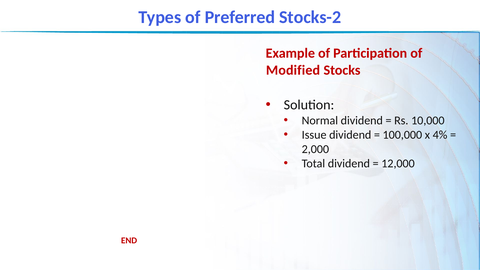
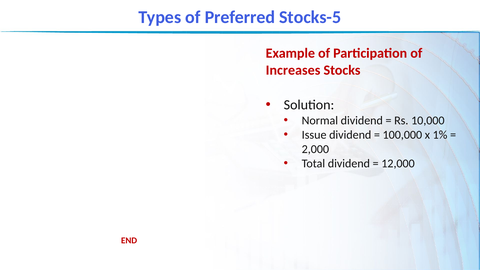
Stocks-2: Stocks-2 -> Stocks-5
Modified: Modified -> Increases
4%: 4% -> 1%
